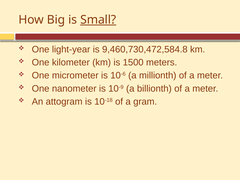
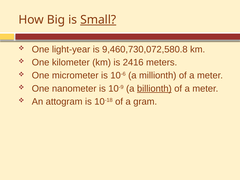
9,460,730,472,584.8: 9,460,730,472,584.8 -> 9,460,730,072,580.8
1500: 1500 -> 2416
billionth underline: none -> present
